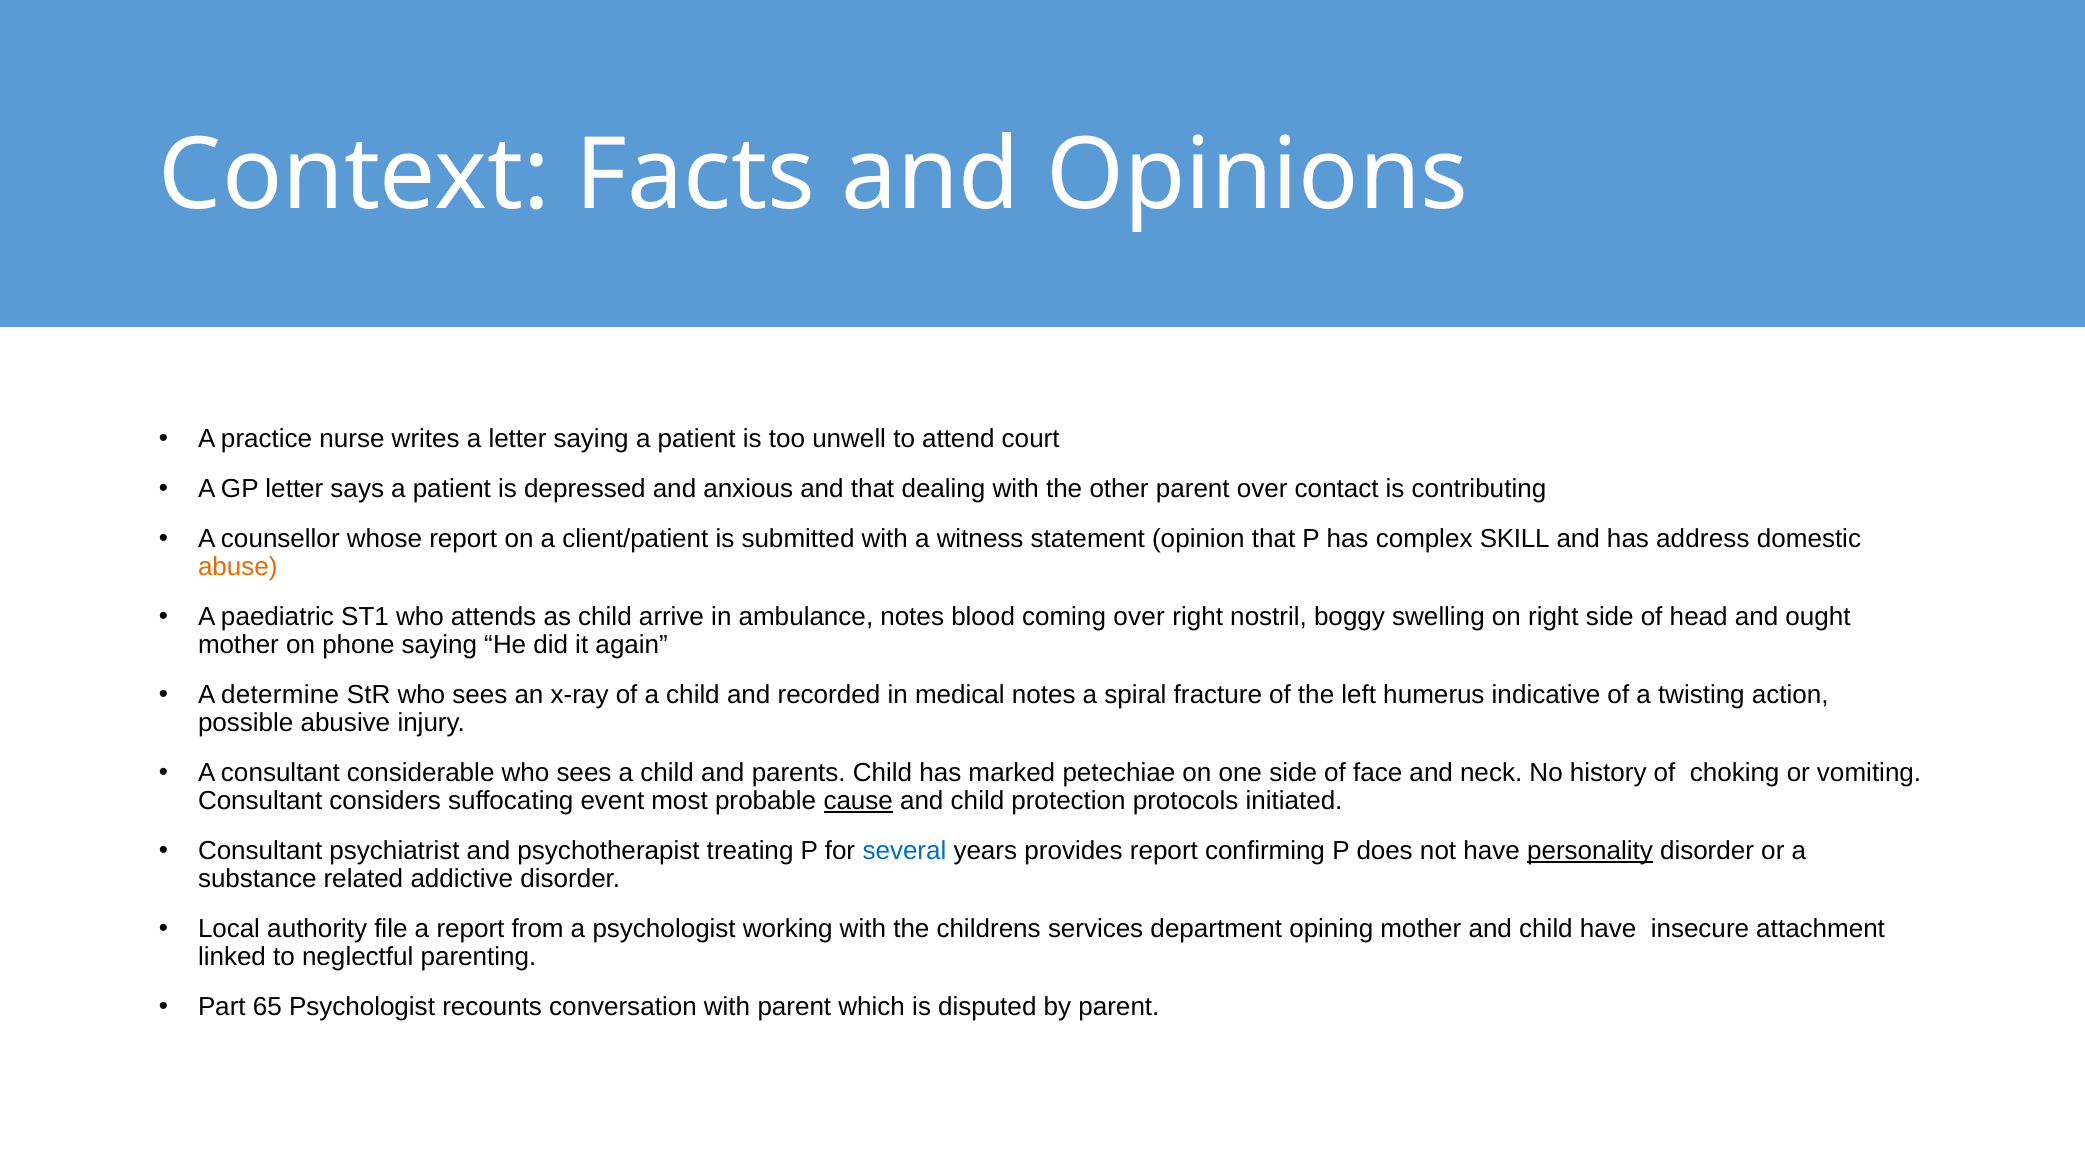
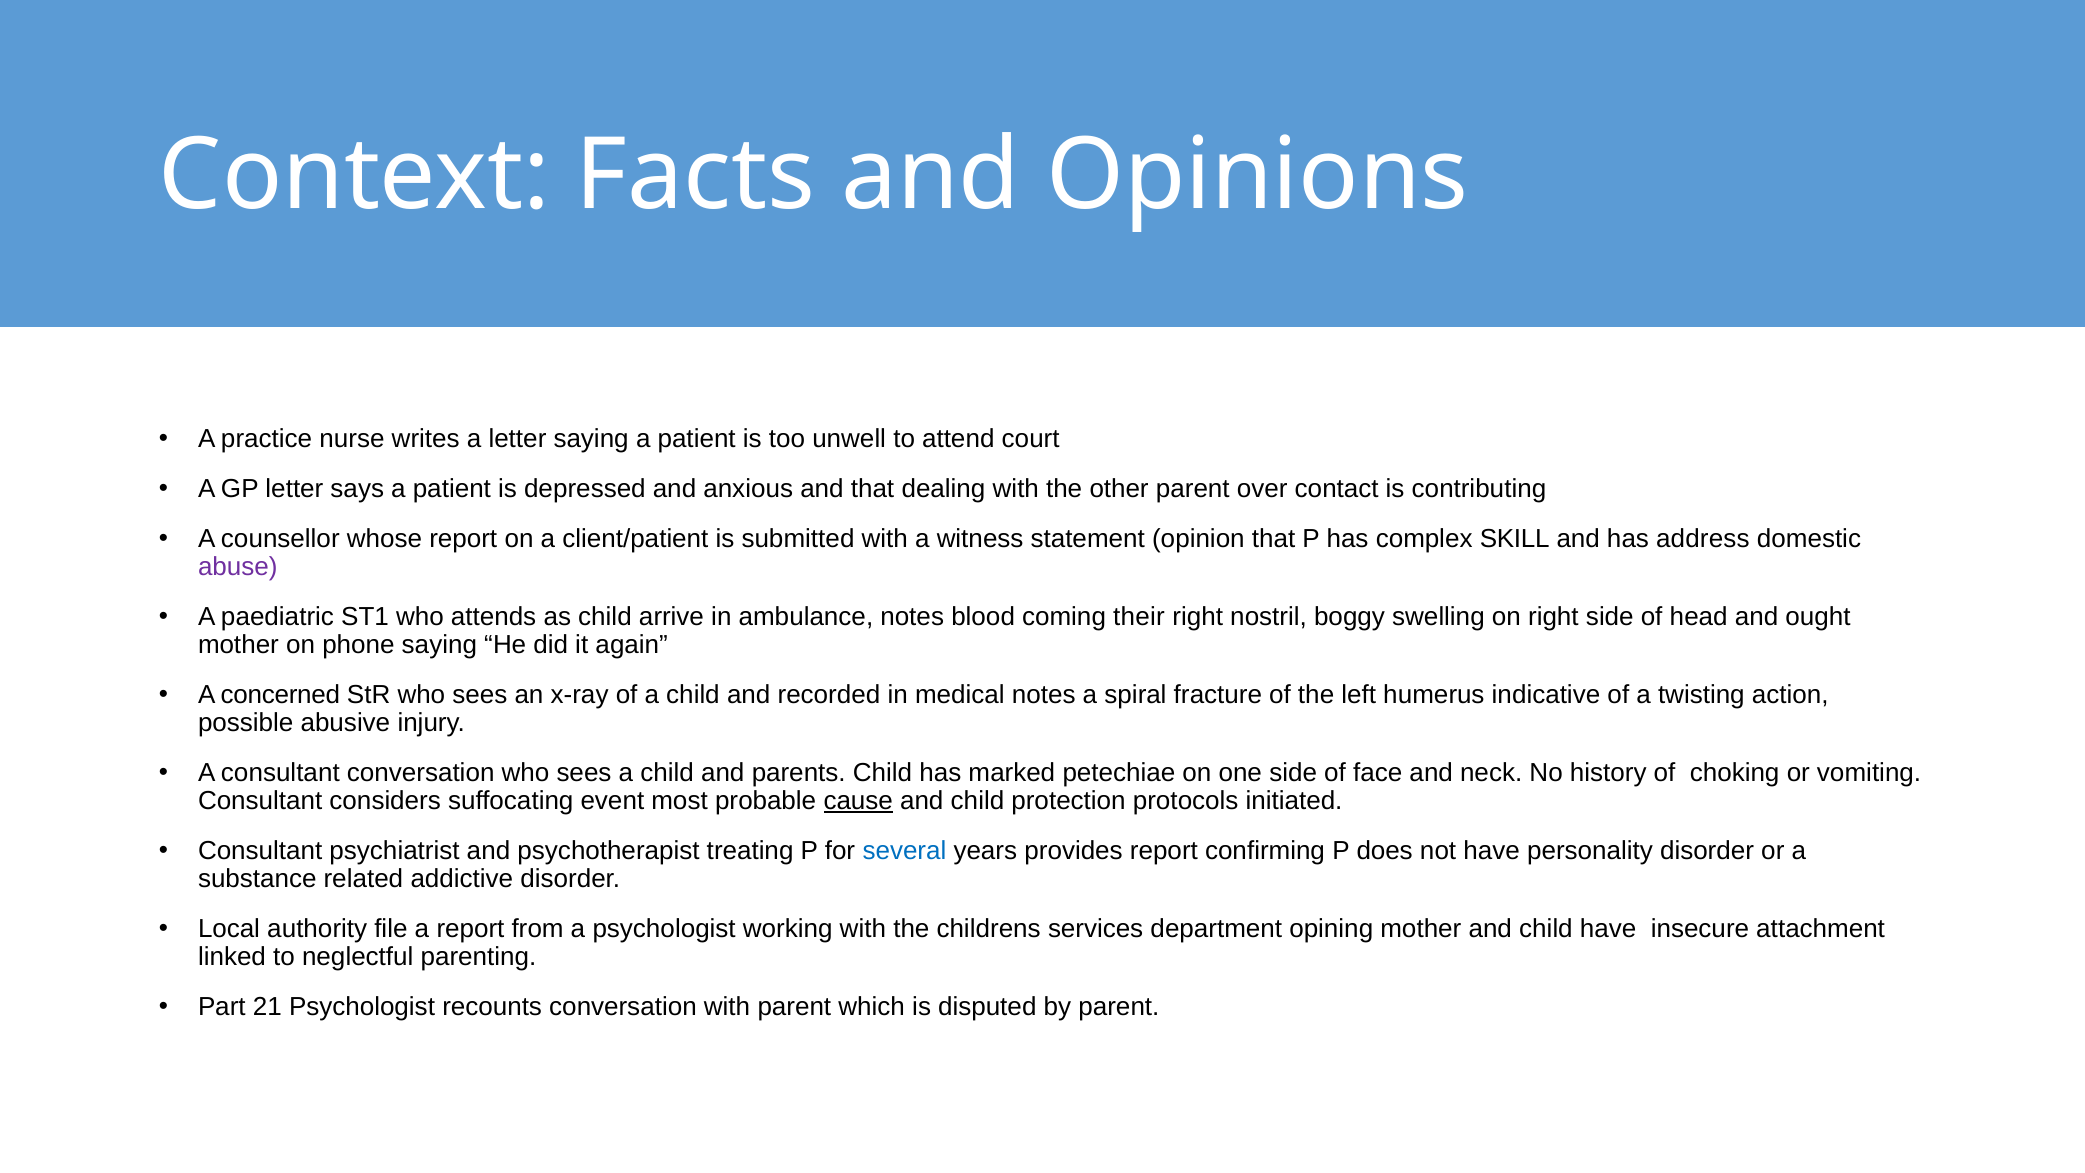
abuse colour: orange -> purple
coming over: over -> their
determine: determine -> concerned
consultant considerable: considerable -> conversation
personality underline: present -> none
65: 65 -> 21
